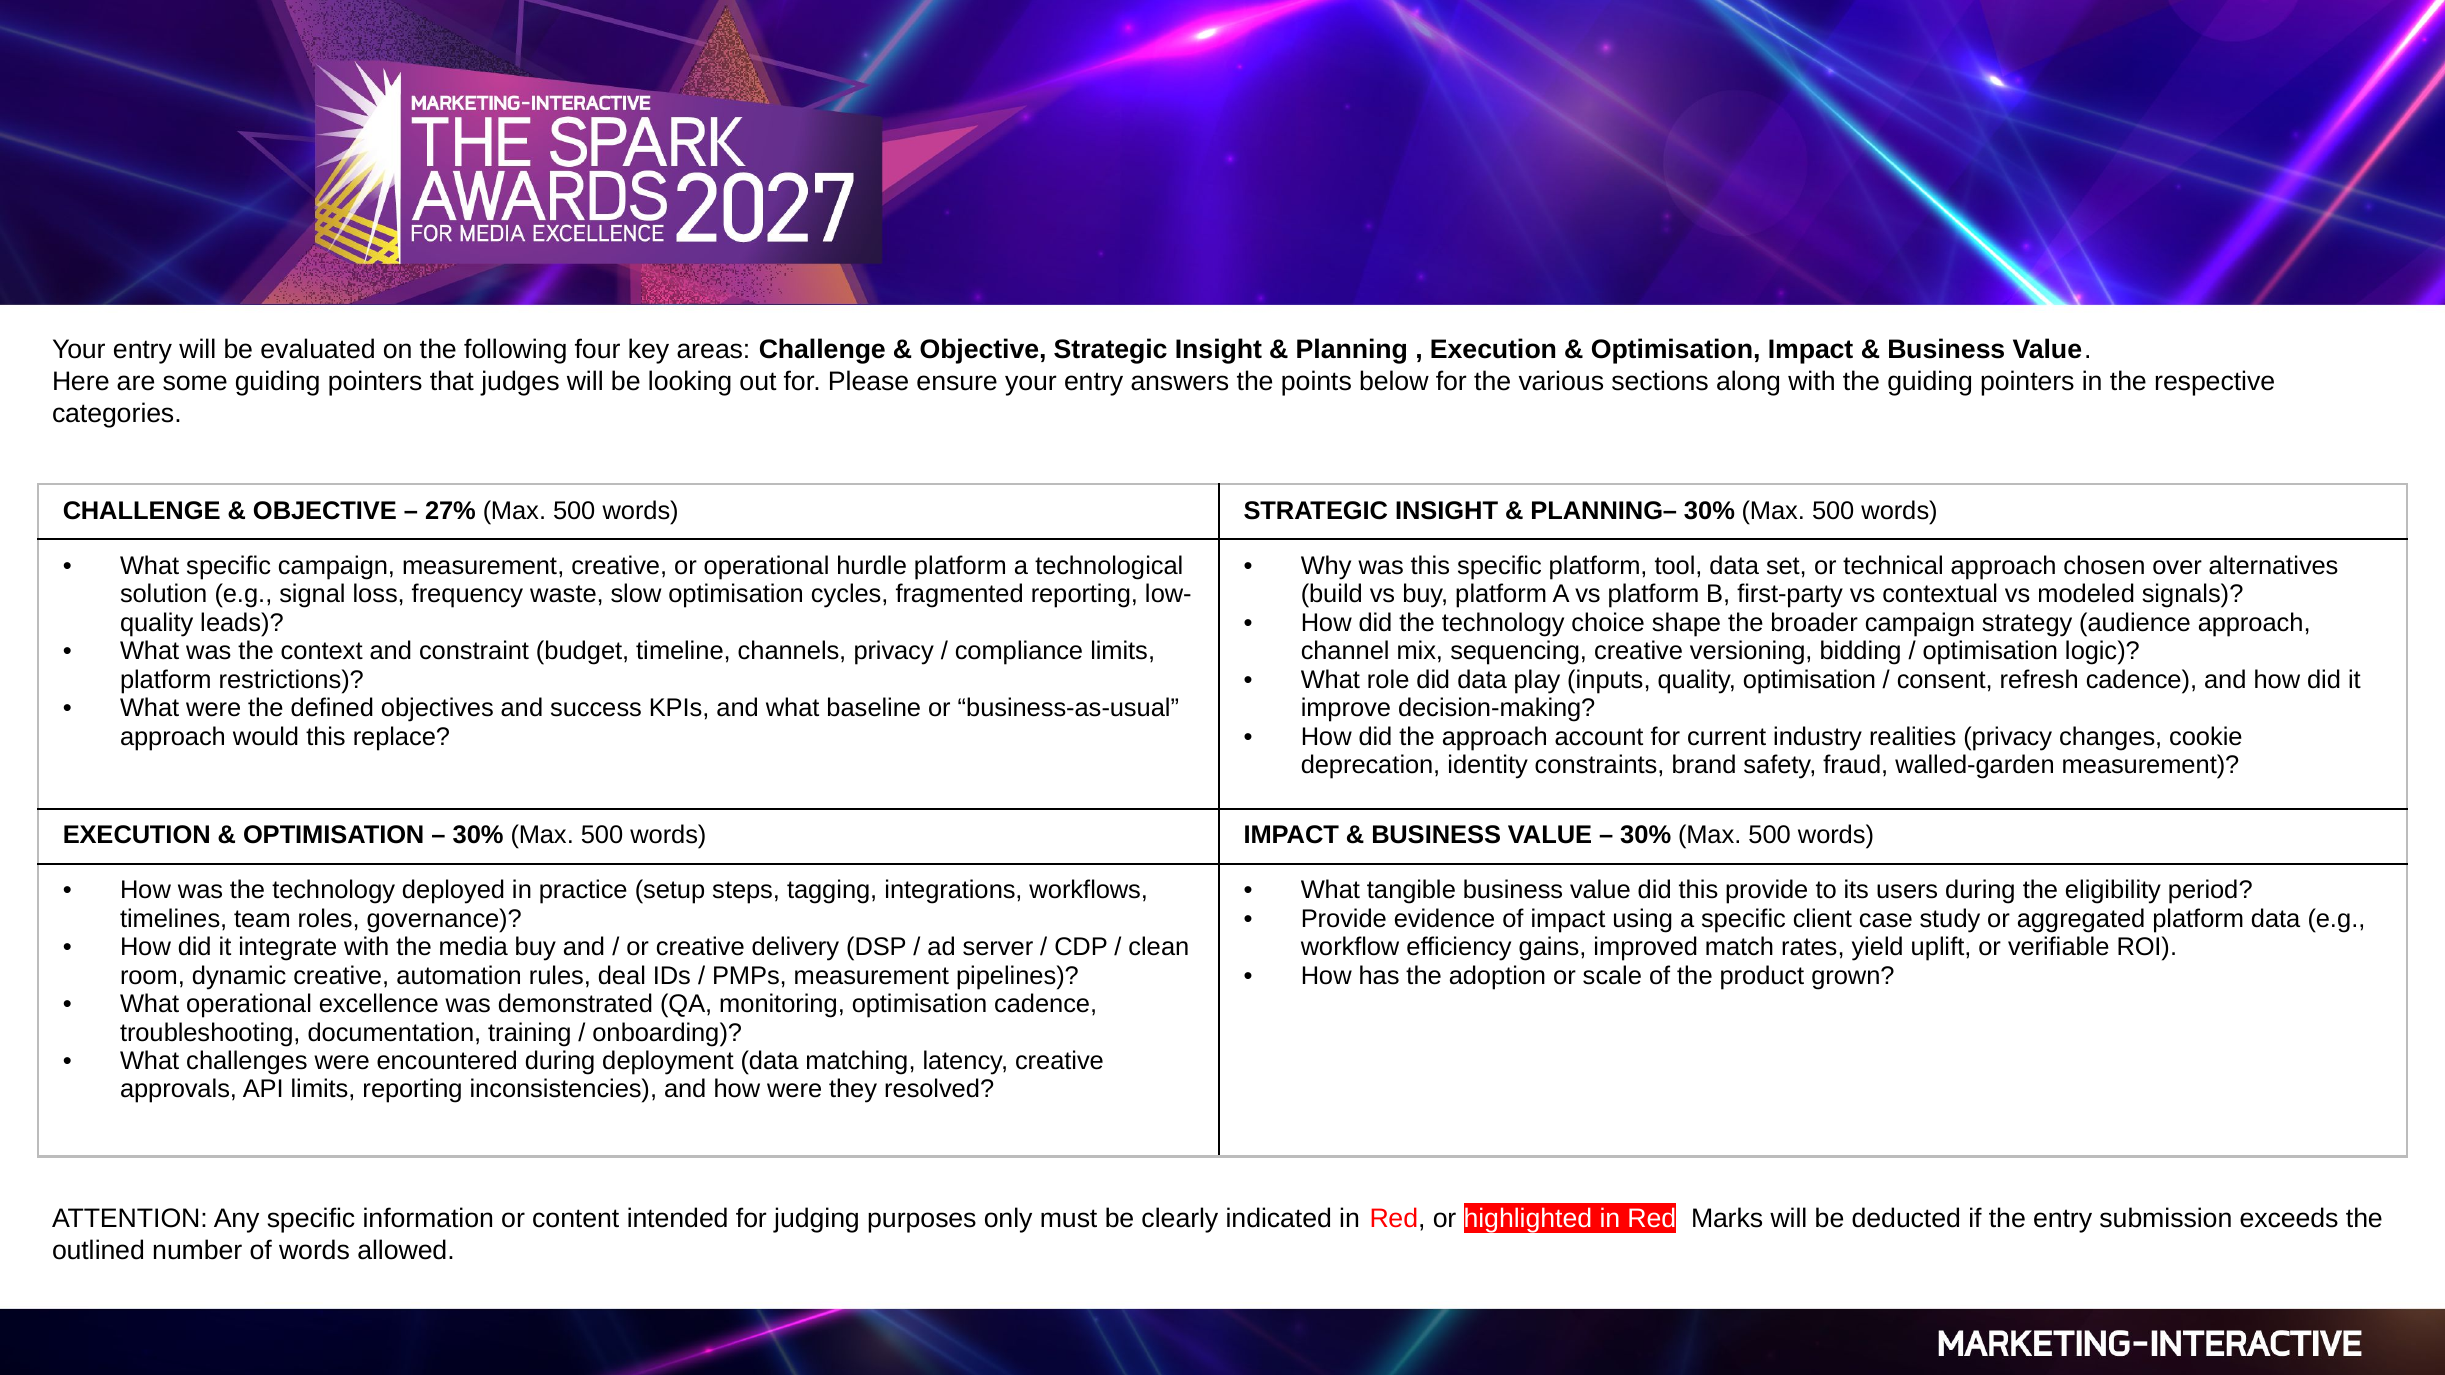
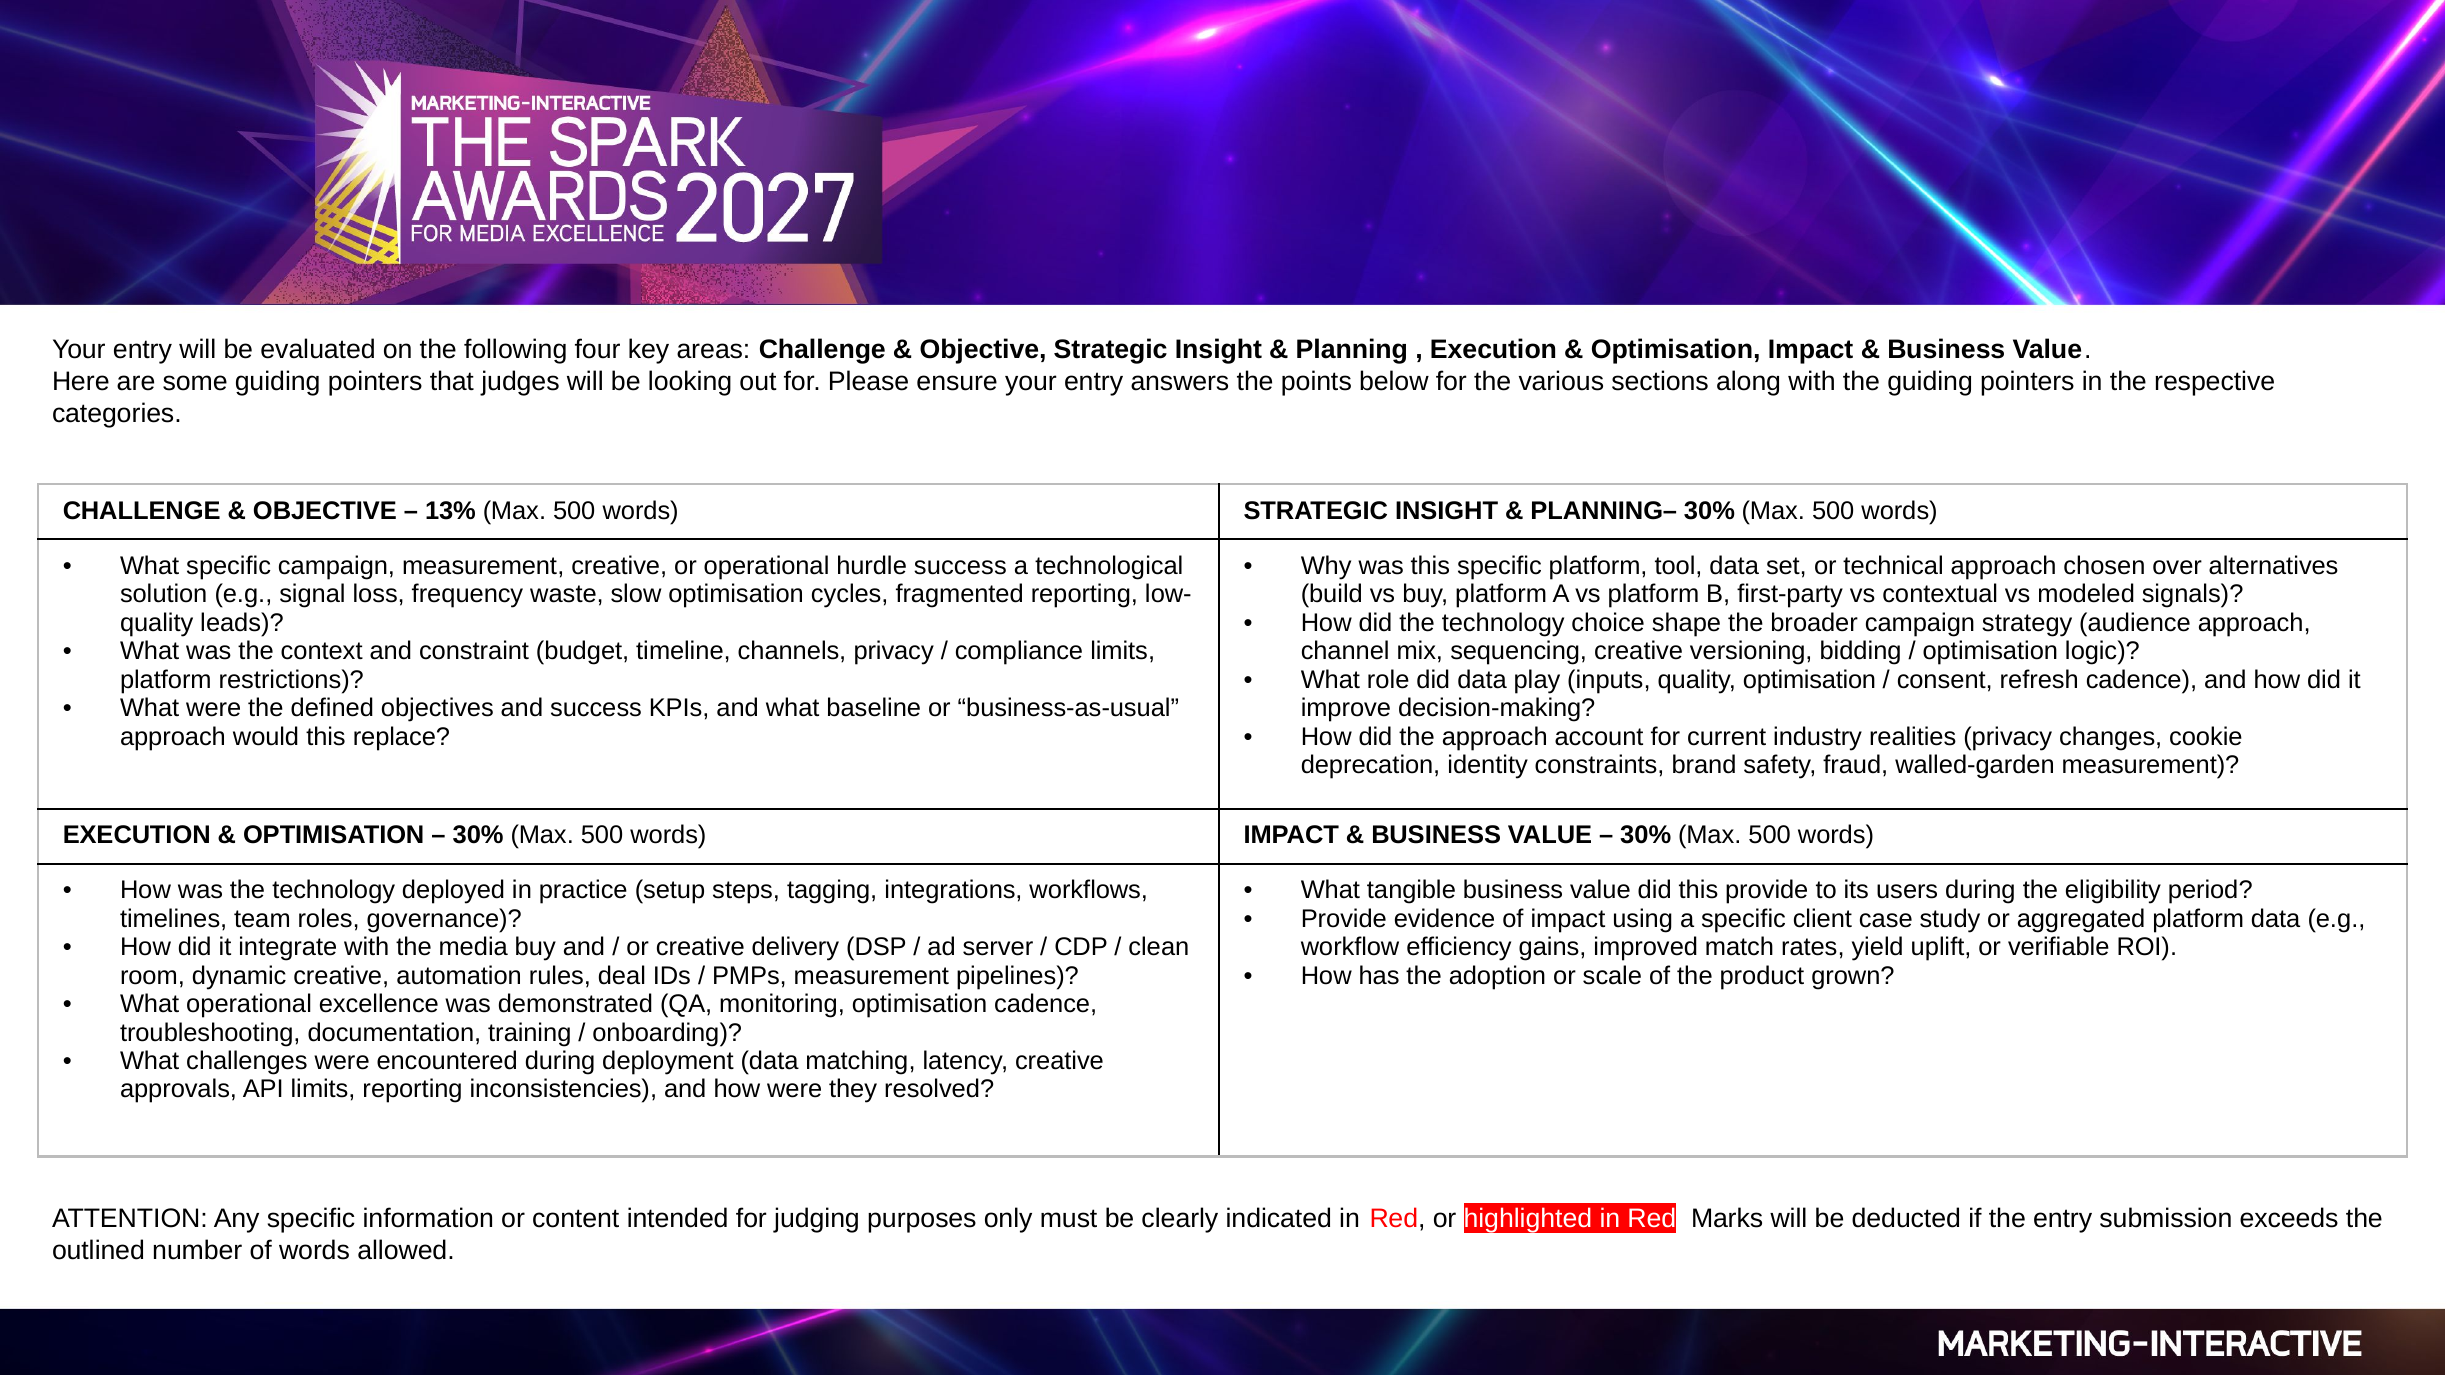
27%: 27% -> 13%
hurdle platform: platform -> success
